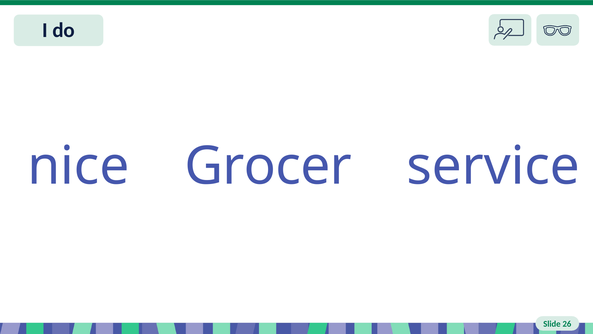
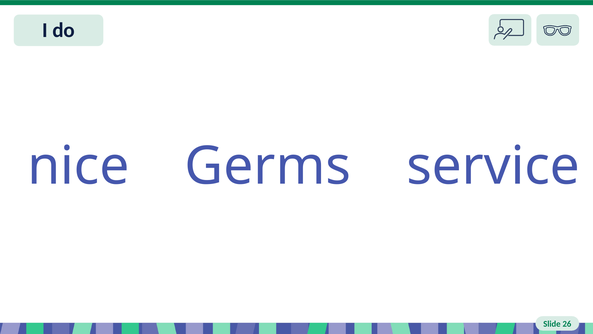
Grocer: Grocer -> Germs
